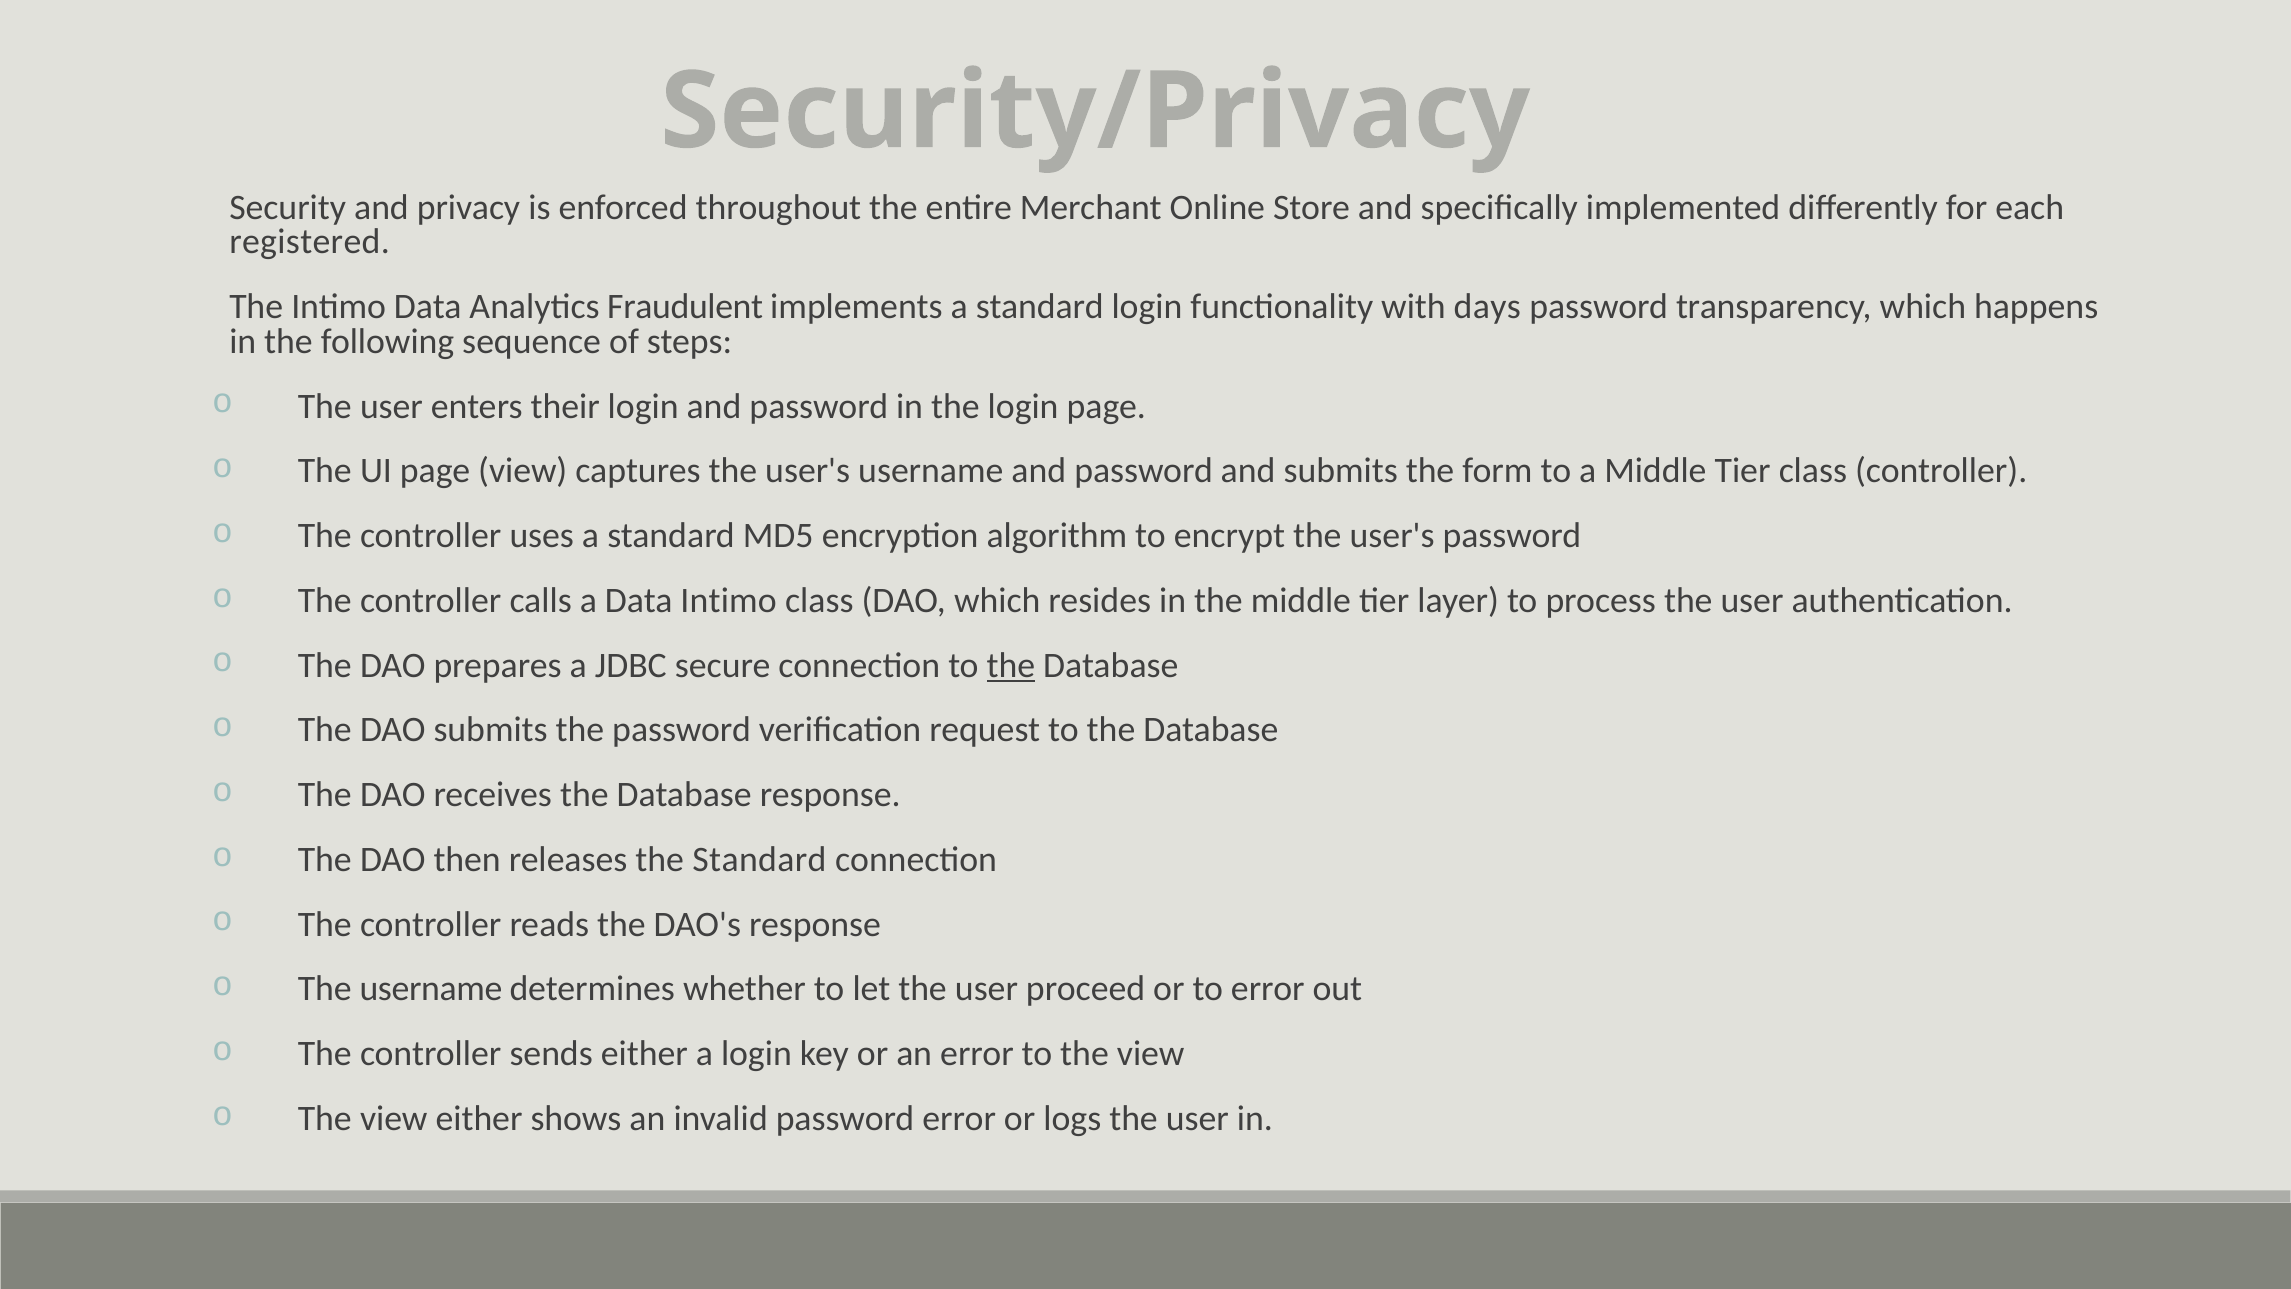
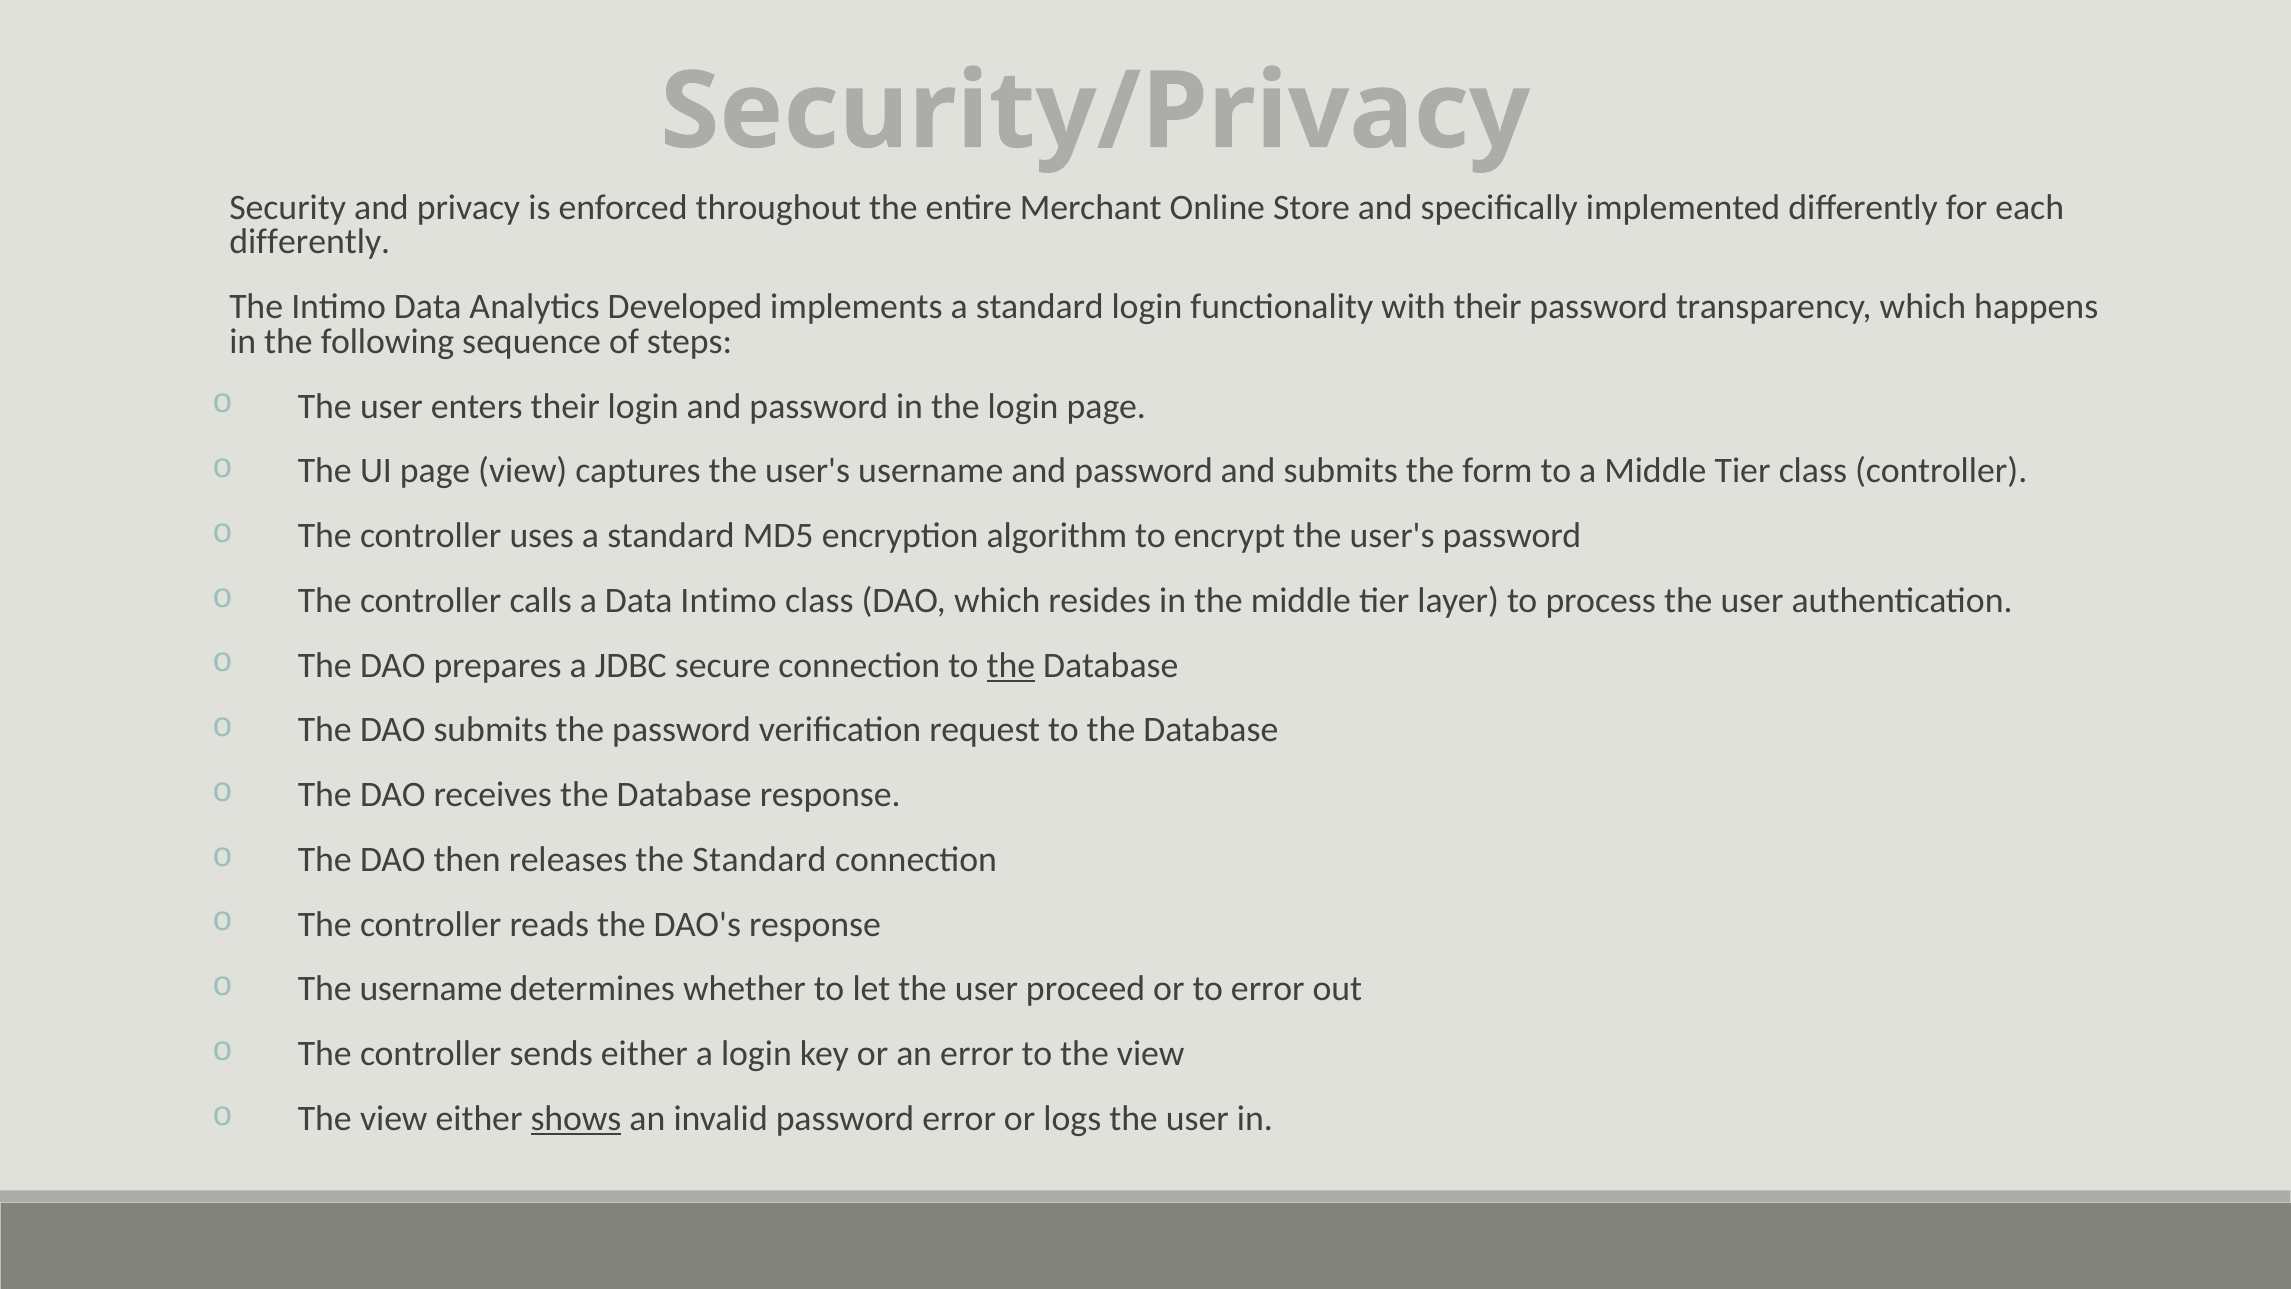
registered at (310, 242): registered -> differently
Fraudulent: Fraudulent -> Developed
with days: days -> their
shows underline: none -> present
